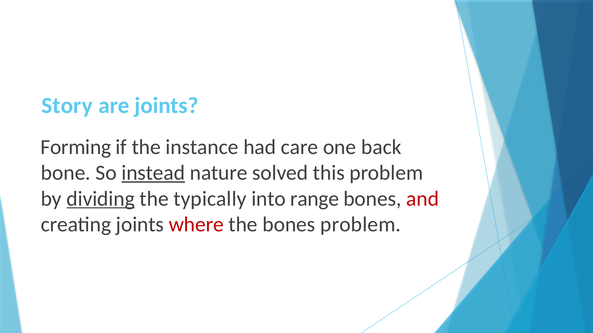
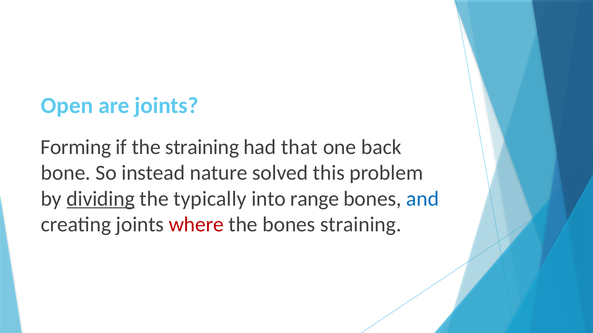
Story: Story -> Open
the instance: instance -> straining
care: care -> that
instead underline: present -> none
and colour: red -> blue
bones problem: problem -> straining
